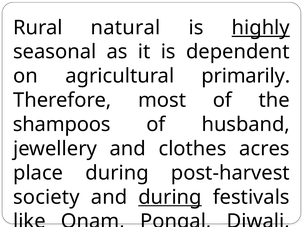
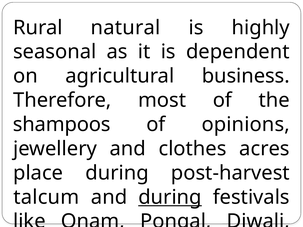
highly underline: present -> none
primarily: primarily -> business
husband: husband -> opinions
society: society -> talcum
